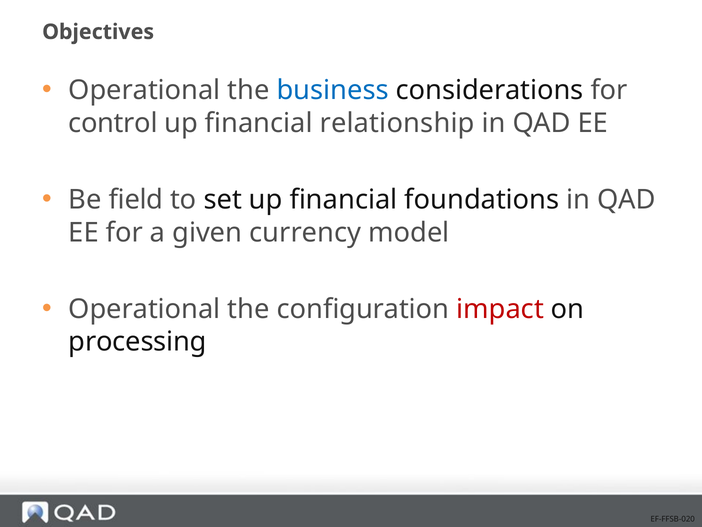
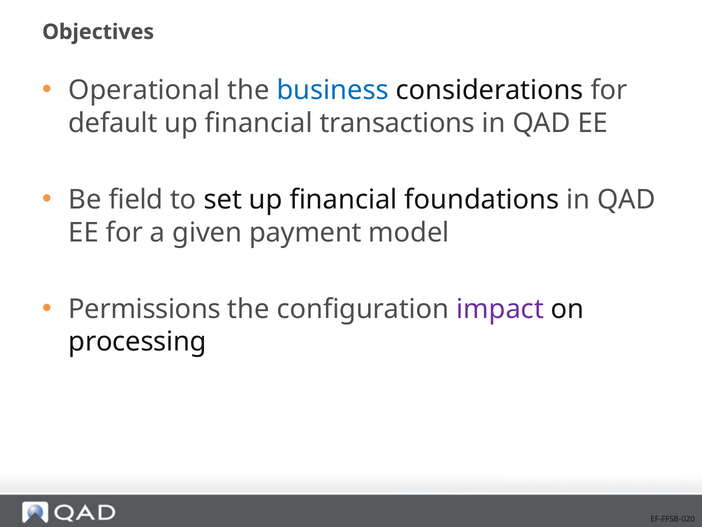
control: control -> default
relationship: relationship -> transactions
currency: currency -> payment
Operational at (144, 309): Operational -> Permissions
impact colour: red -> purple
